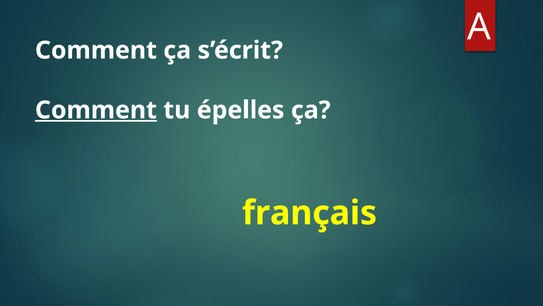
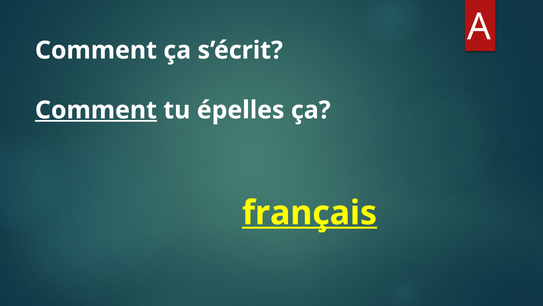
français underline: none -> present
